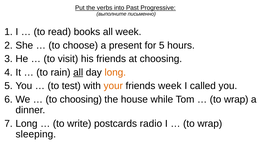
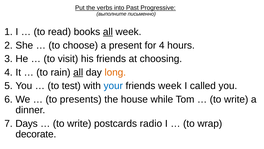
all at (108, 32) underline: none -> present
for 5: 5 -> 4
your colour: orange -> blue
to choosing: choosing -> presents
wrap at (236, 99): wrap -> write
Long at (27, 123): Long -> Days
sleeping: sleeping -> decorate
